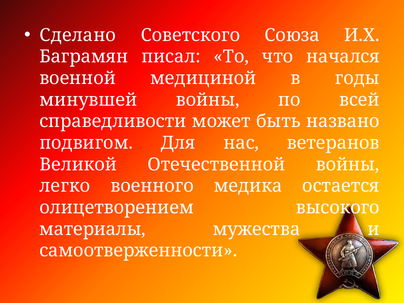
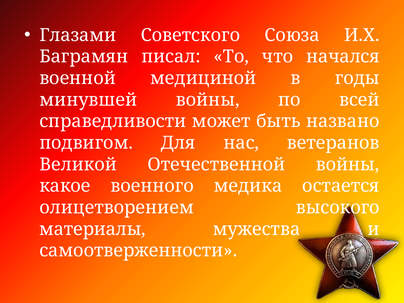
Сделано: Сделано -> Глазами
легко: легко -> какое
